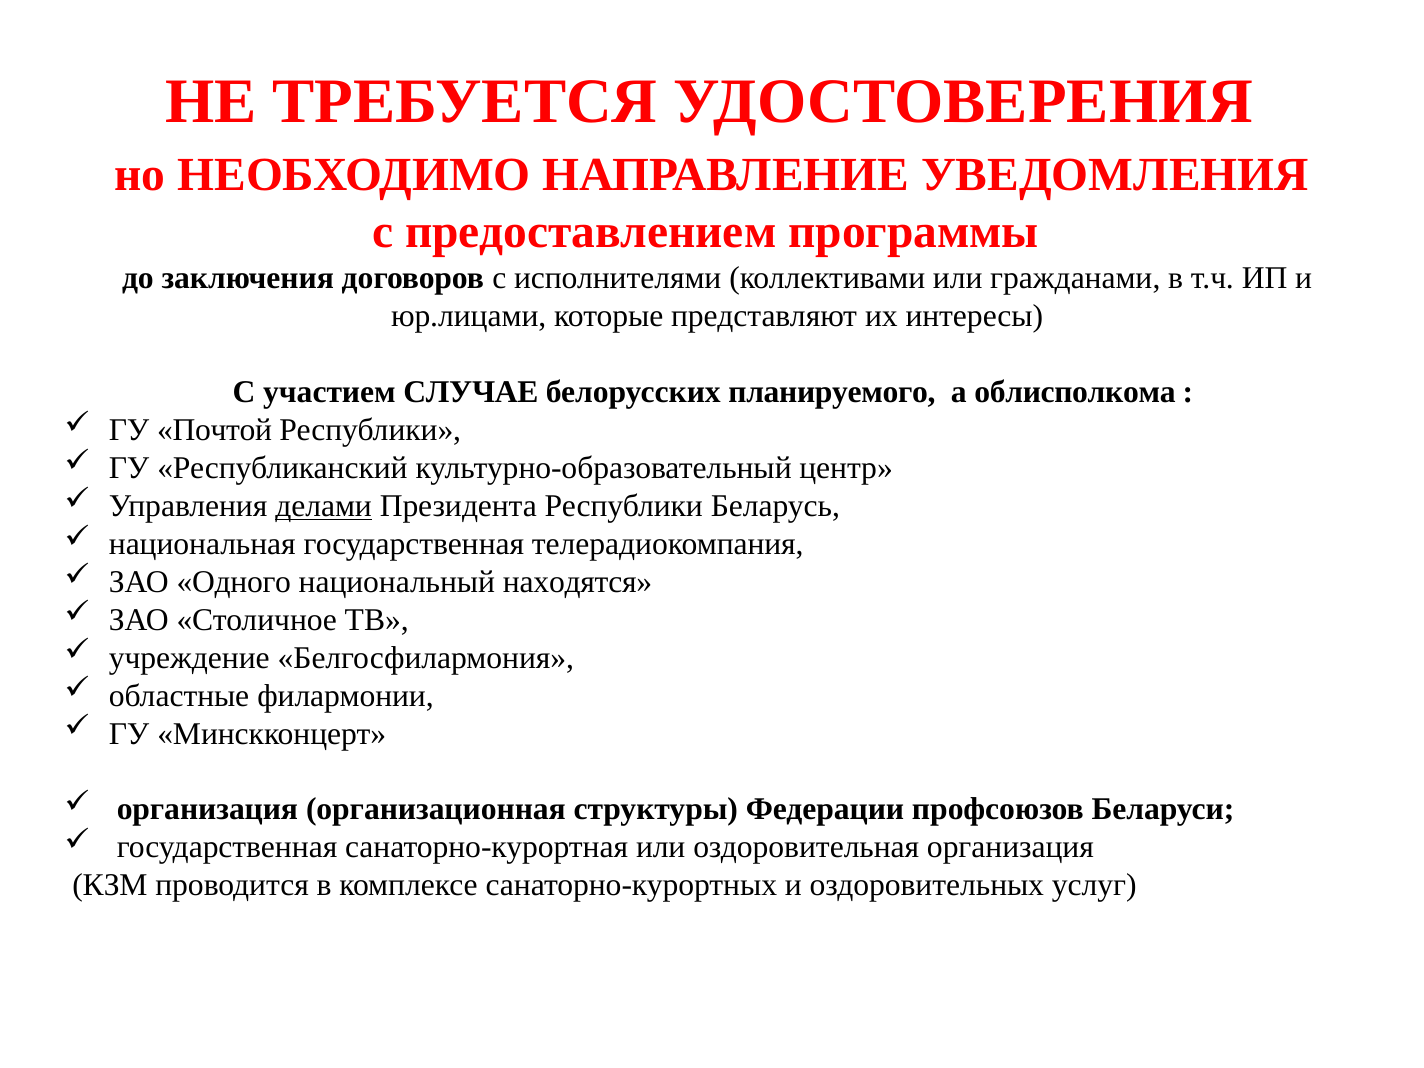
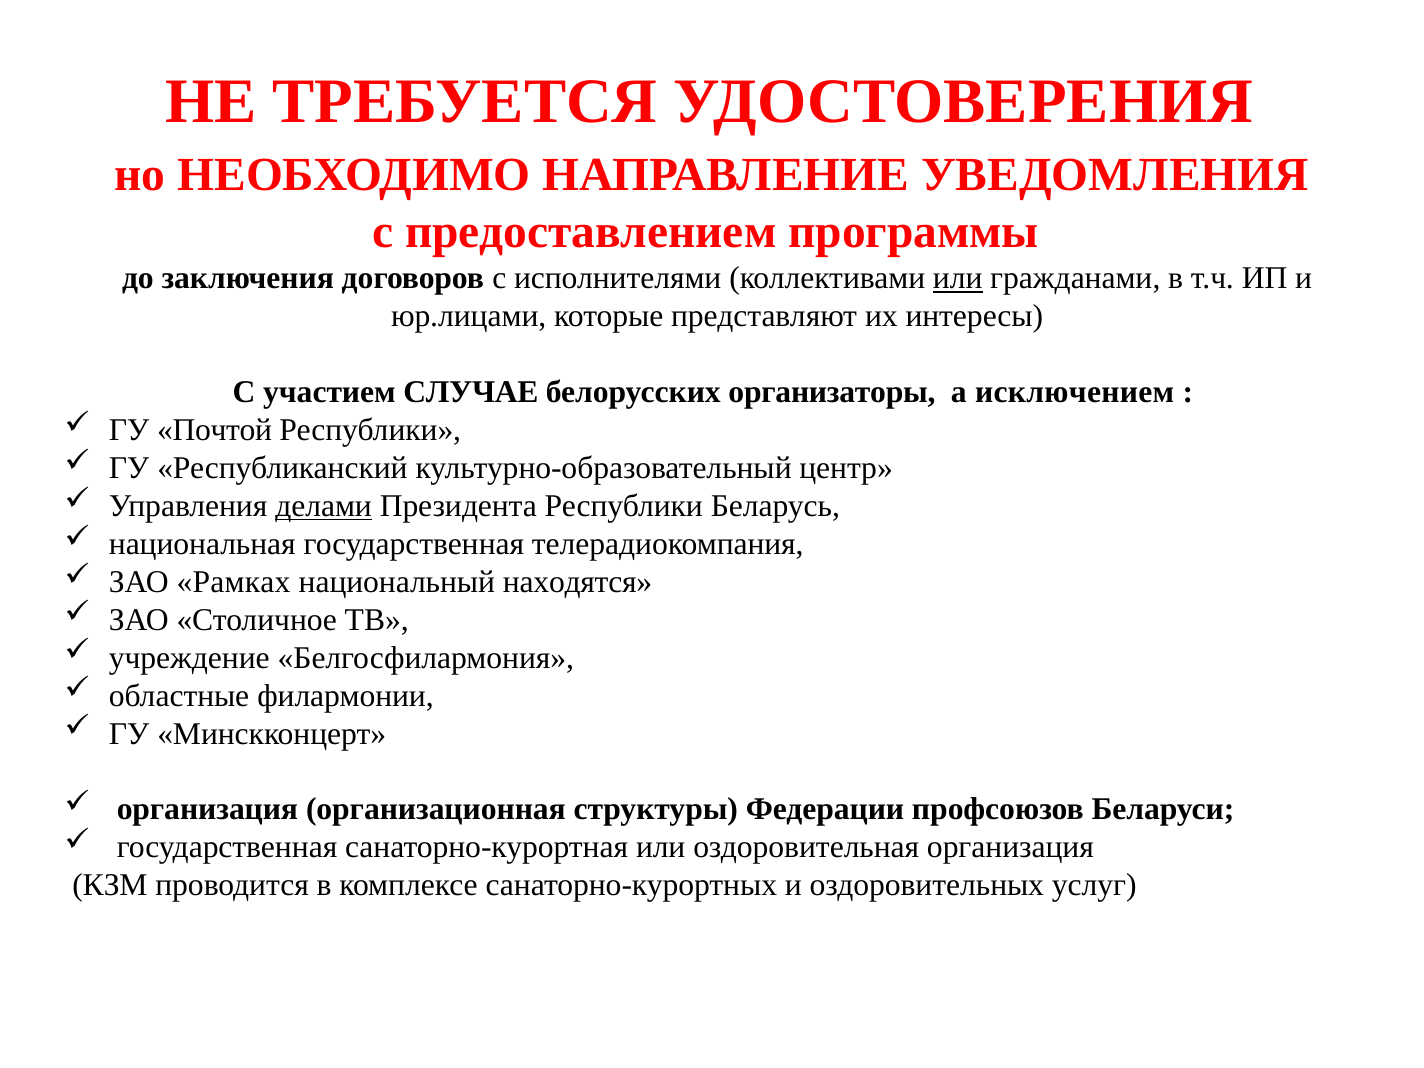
или at (958, 278) underline: none -> present
планируемого: планируемого -> организаторы
облисполкома: облисполкома -> исключением
Одного: Одного -> Рамках
